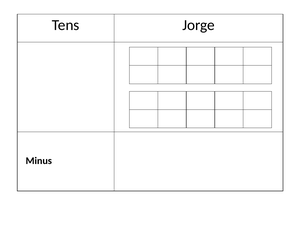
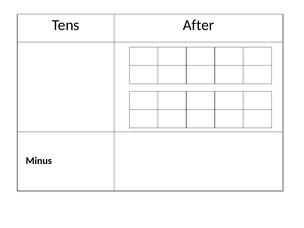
Jorge: Jorge -> After
